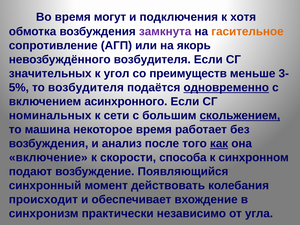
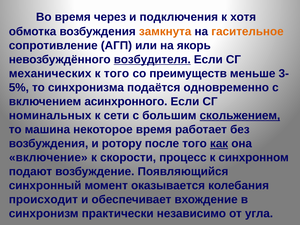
могут: могут -> через
замкнута colour: purple -> orange
возбудителя at (152, 60) underline: none -> present
значительных: значительных -> механических
к угол: угол -> того
то возбудителя: возбудителя -> синхронизма
одновременно underline: present -> none
анализ: анализ -> ротору
способа: способа -> процесс
действовать: действовать -> оказывается
